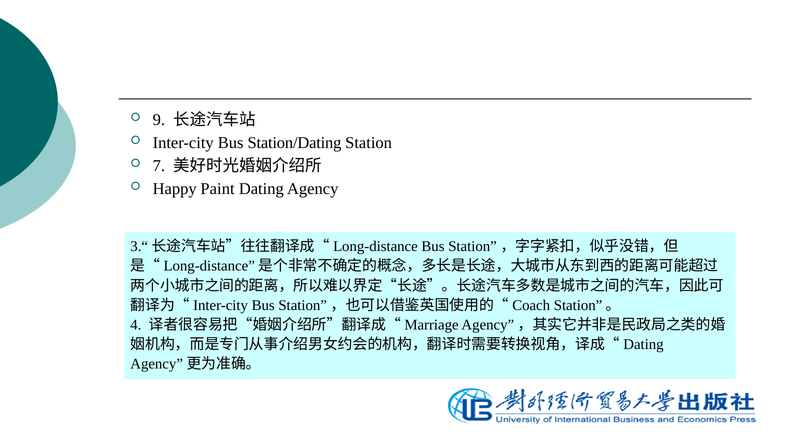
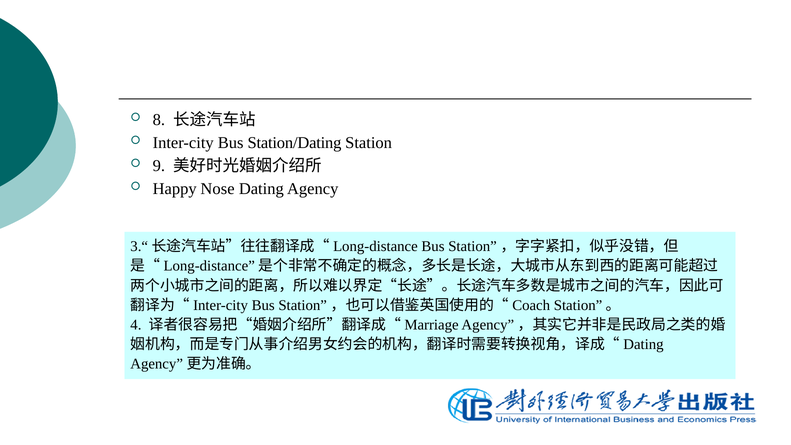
9: 9 -> 8
7: 7 -> 9
Paint: Paint -> Nose
